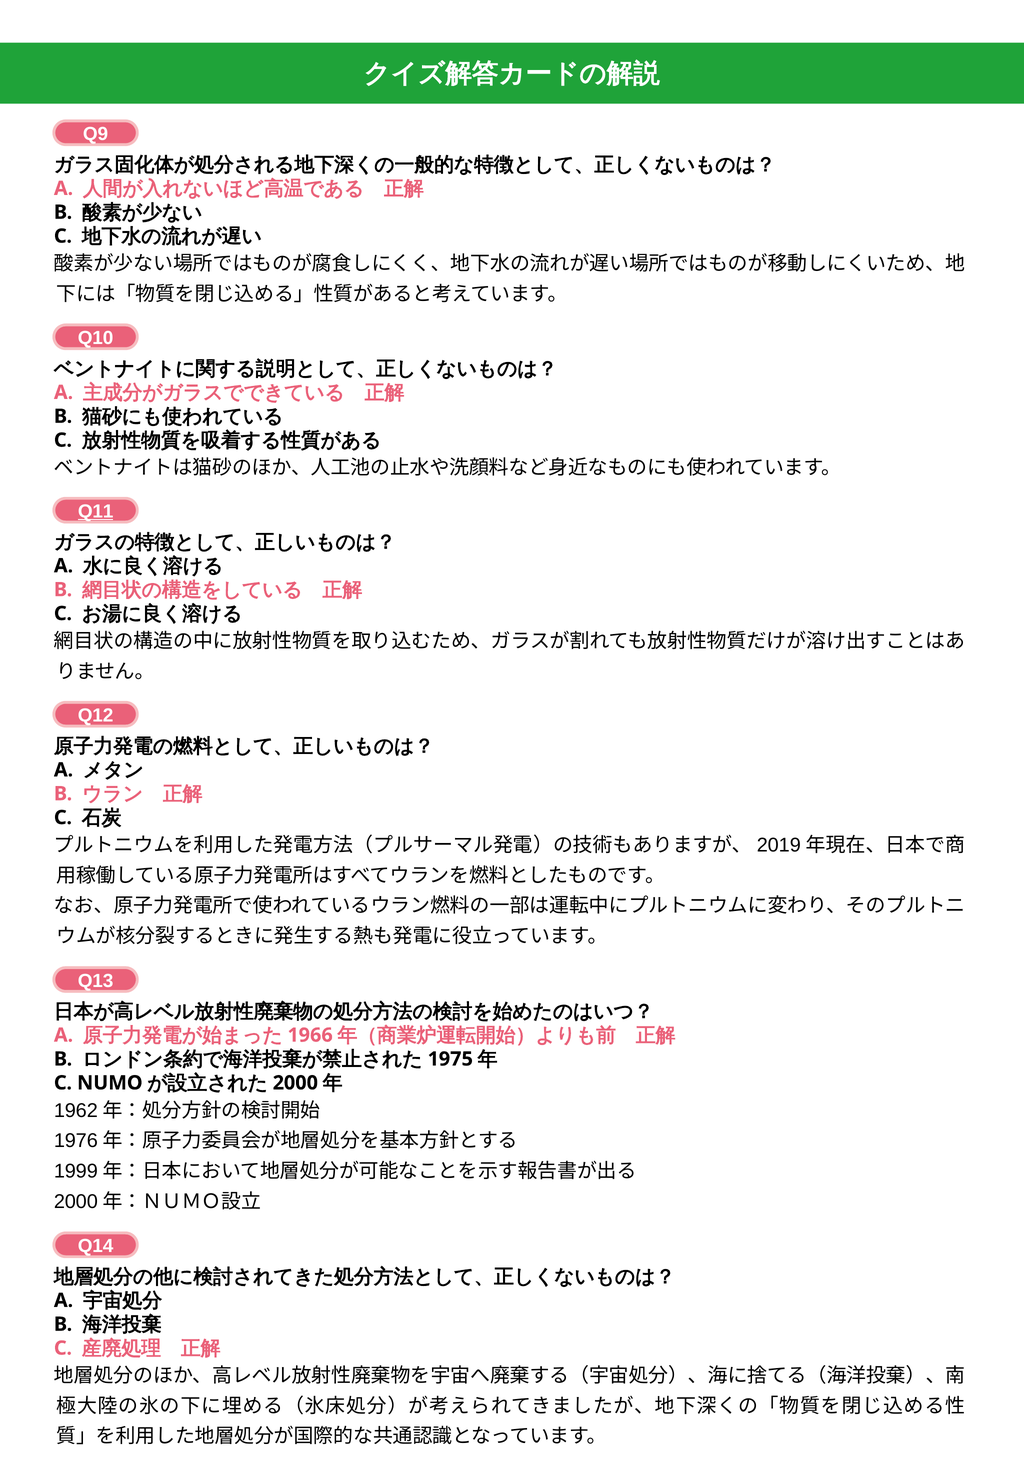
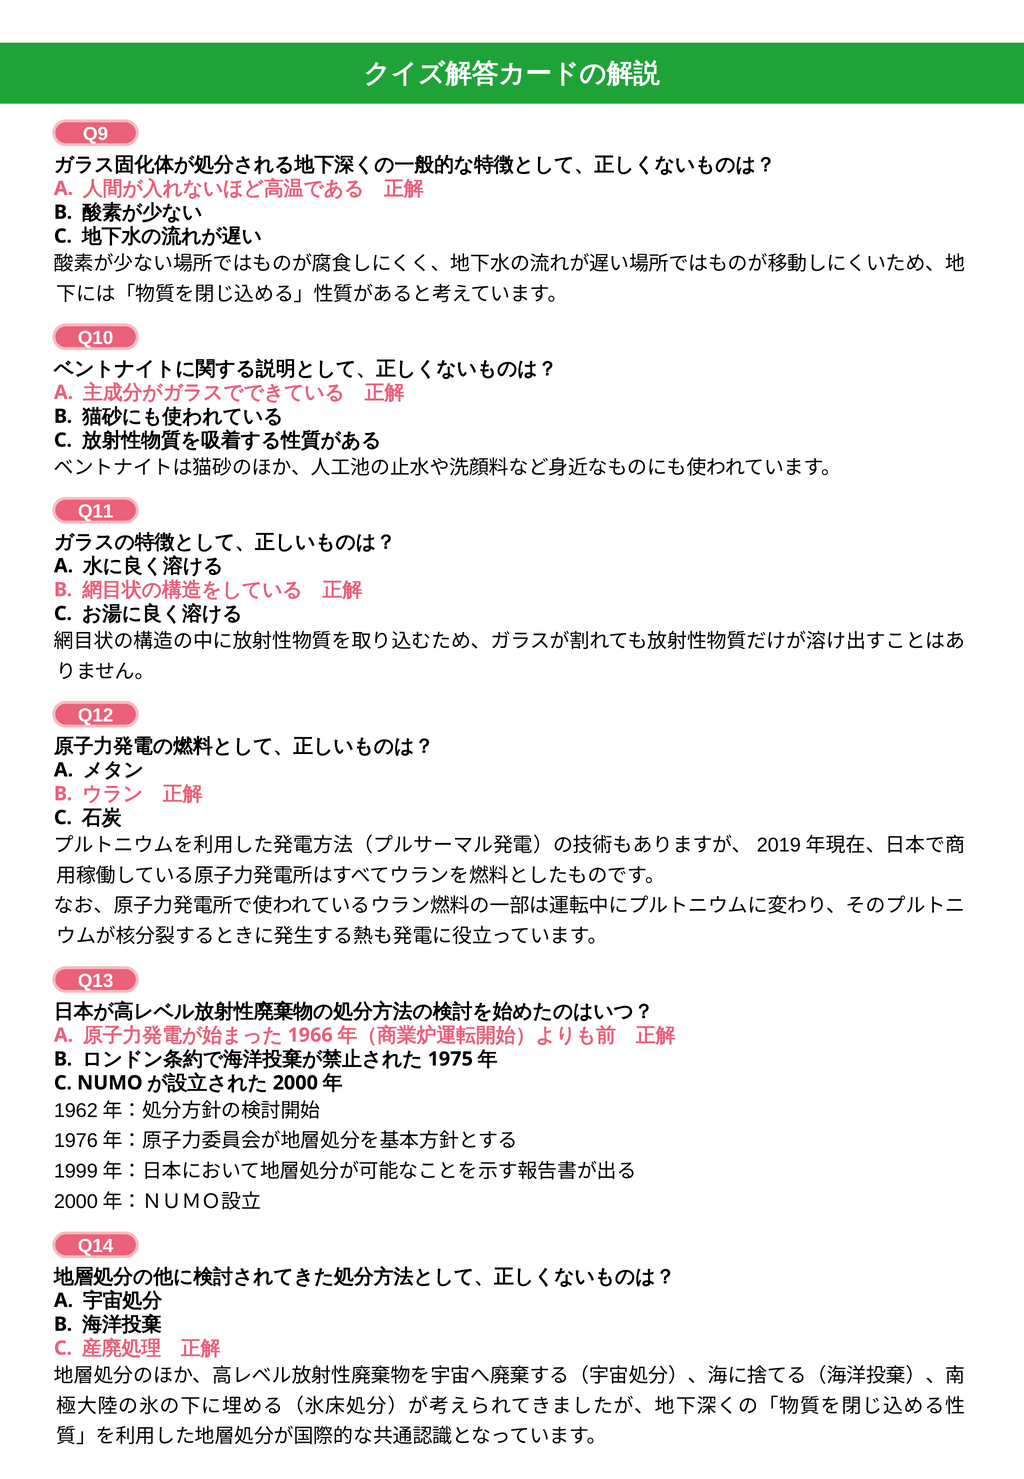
Q11 underline: present -> none
